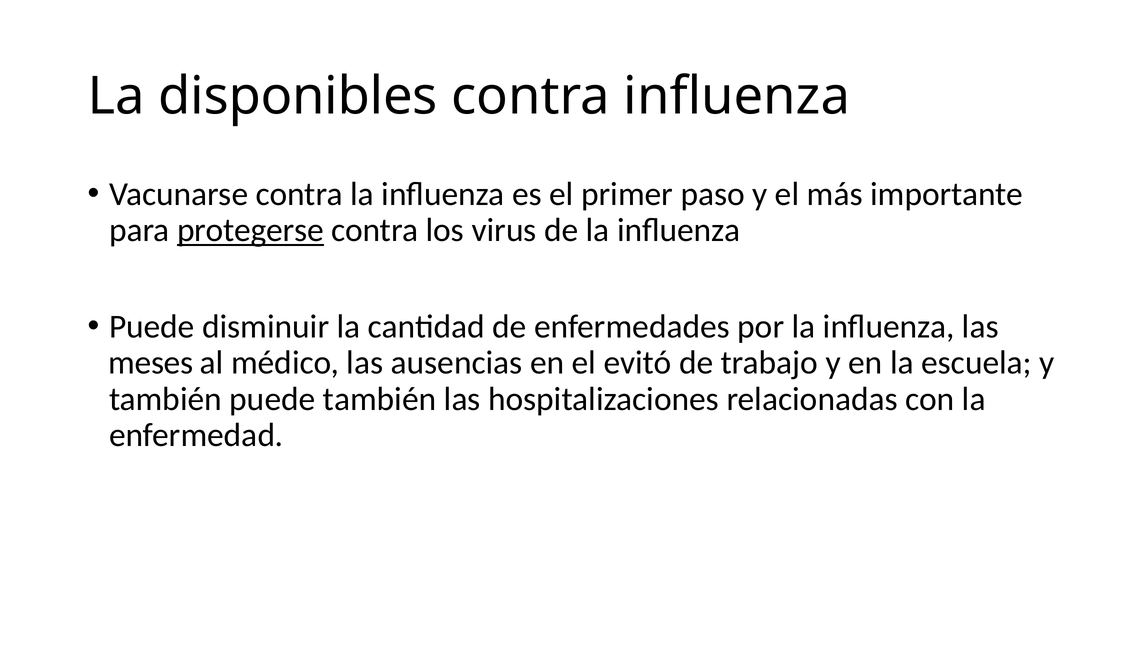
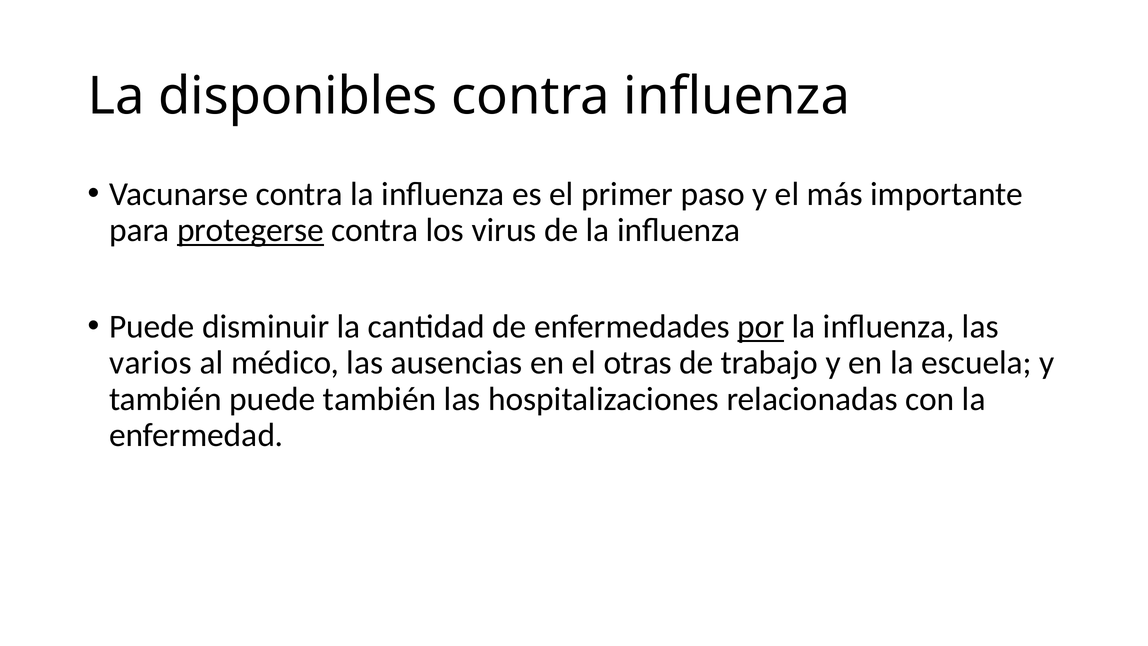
por underline: none -> present
meses: meses -> varios
evitó: evitó -> otras
